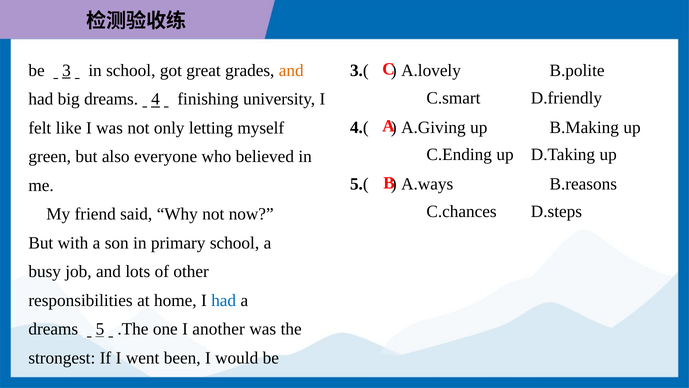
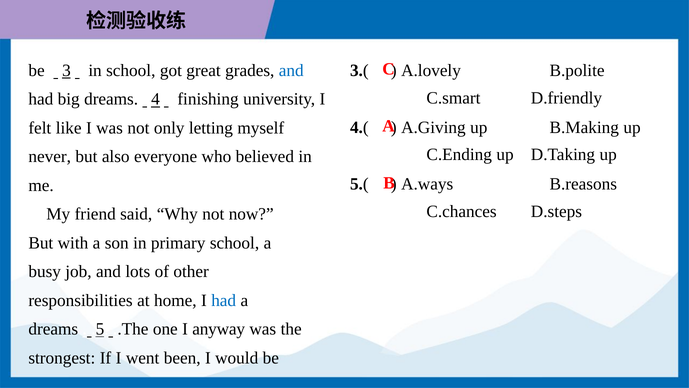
and at (291, 70) colour: orange -> blue
green: green -> never
another: another -> anyway
